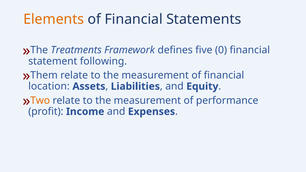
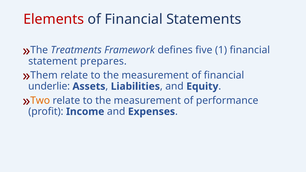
Elements colour: orange -> red
0: 0 -> 1
following: following -> prepares
location: location -> underlie
